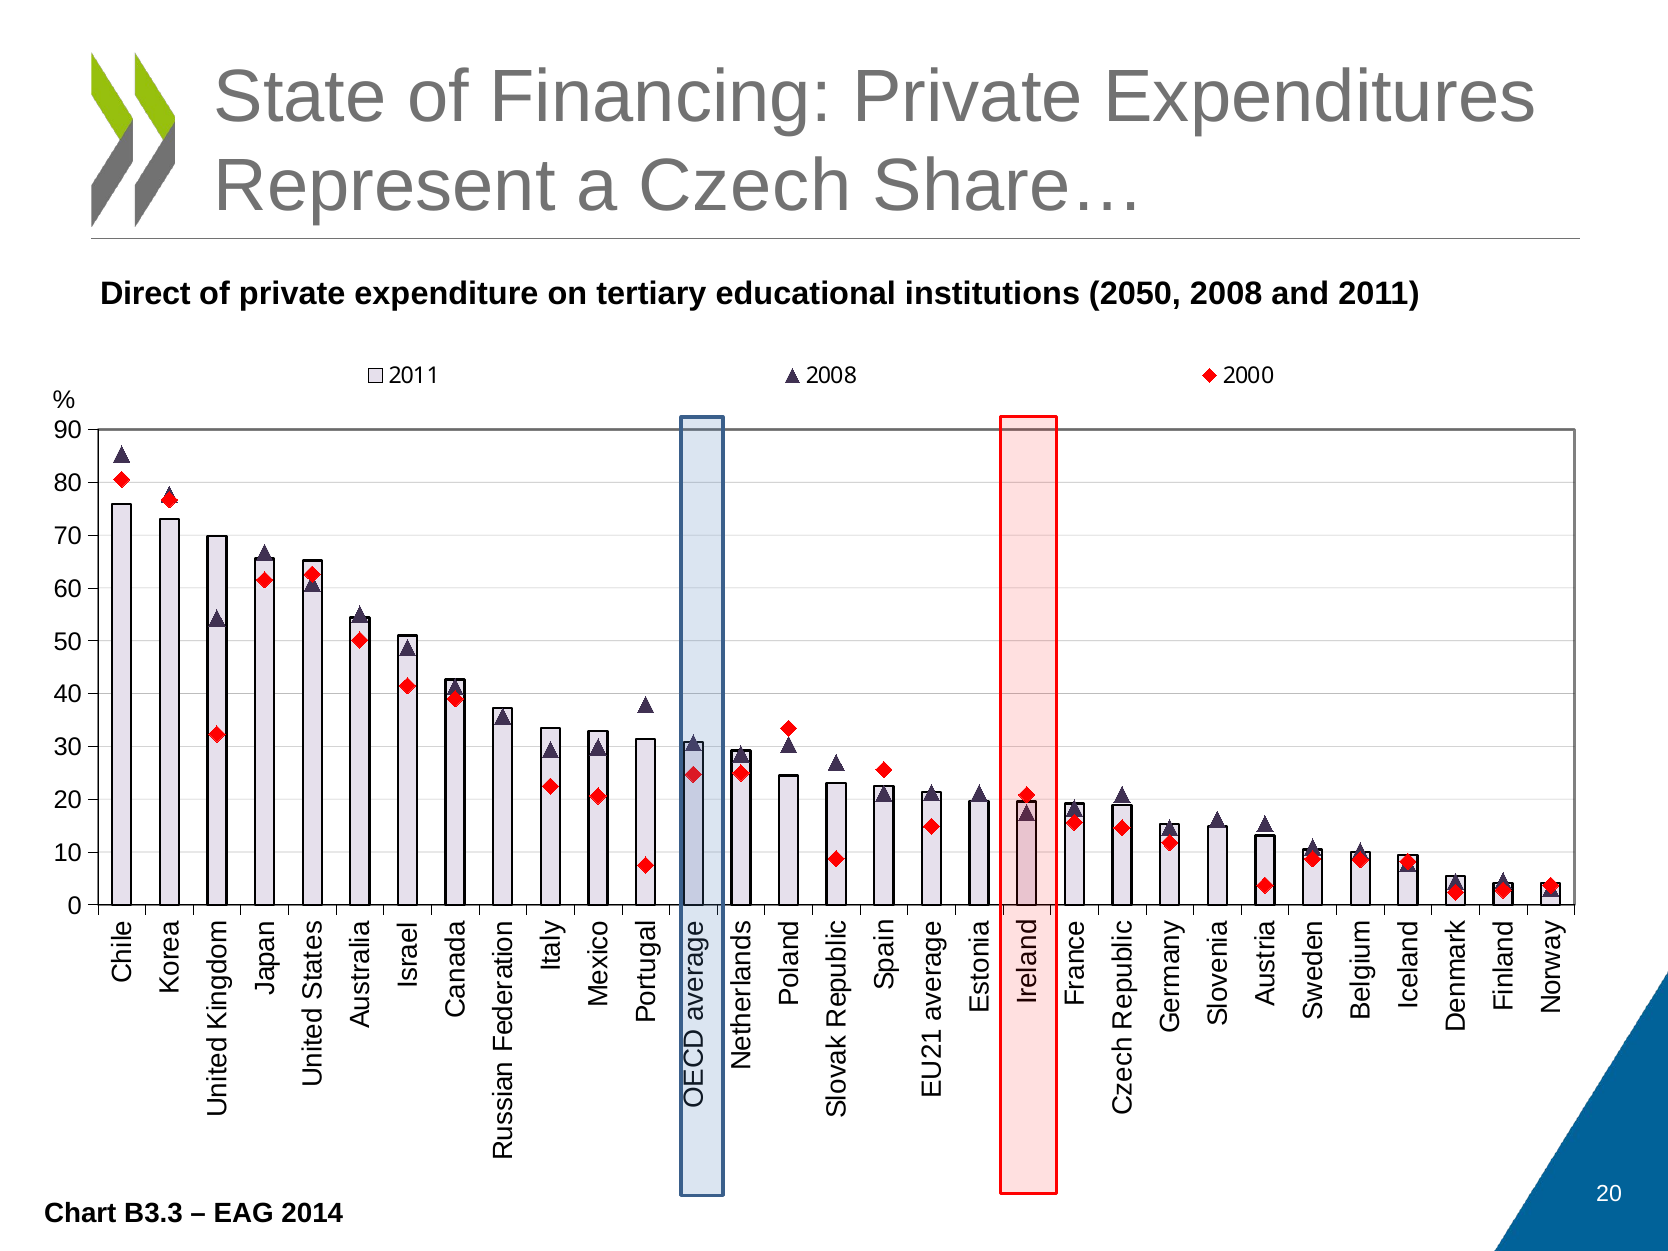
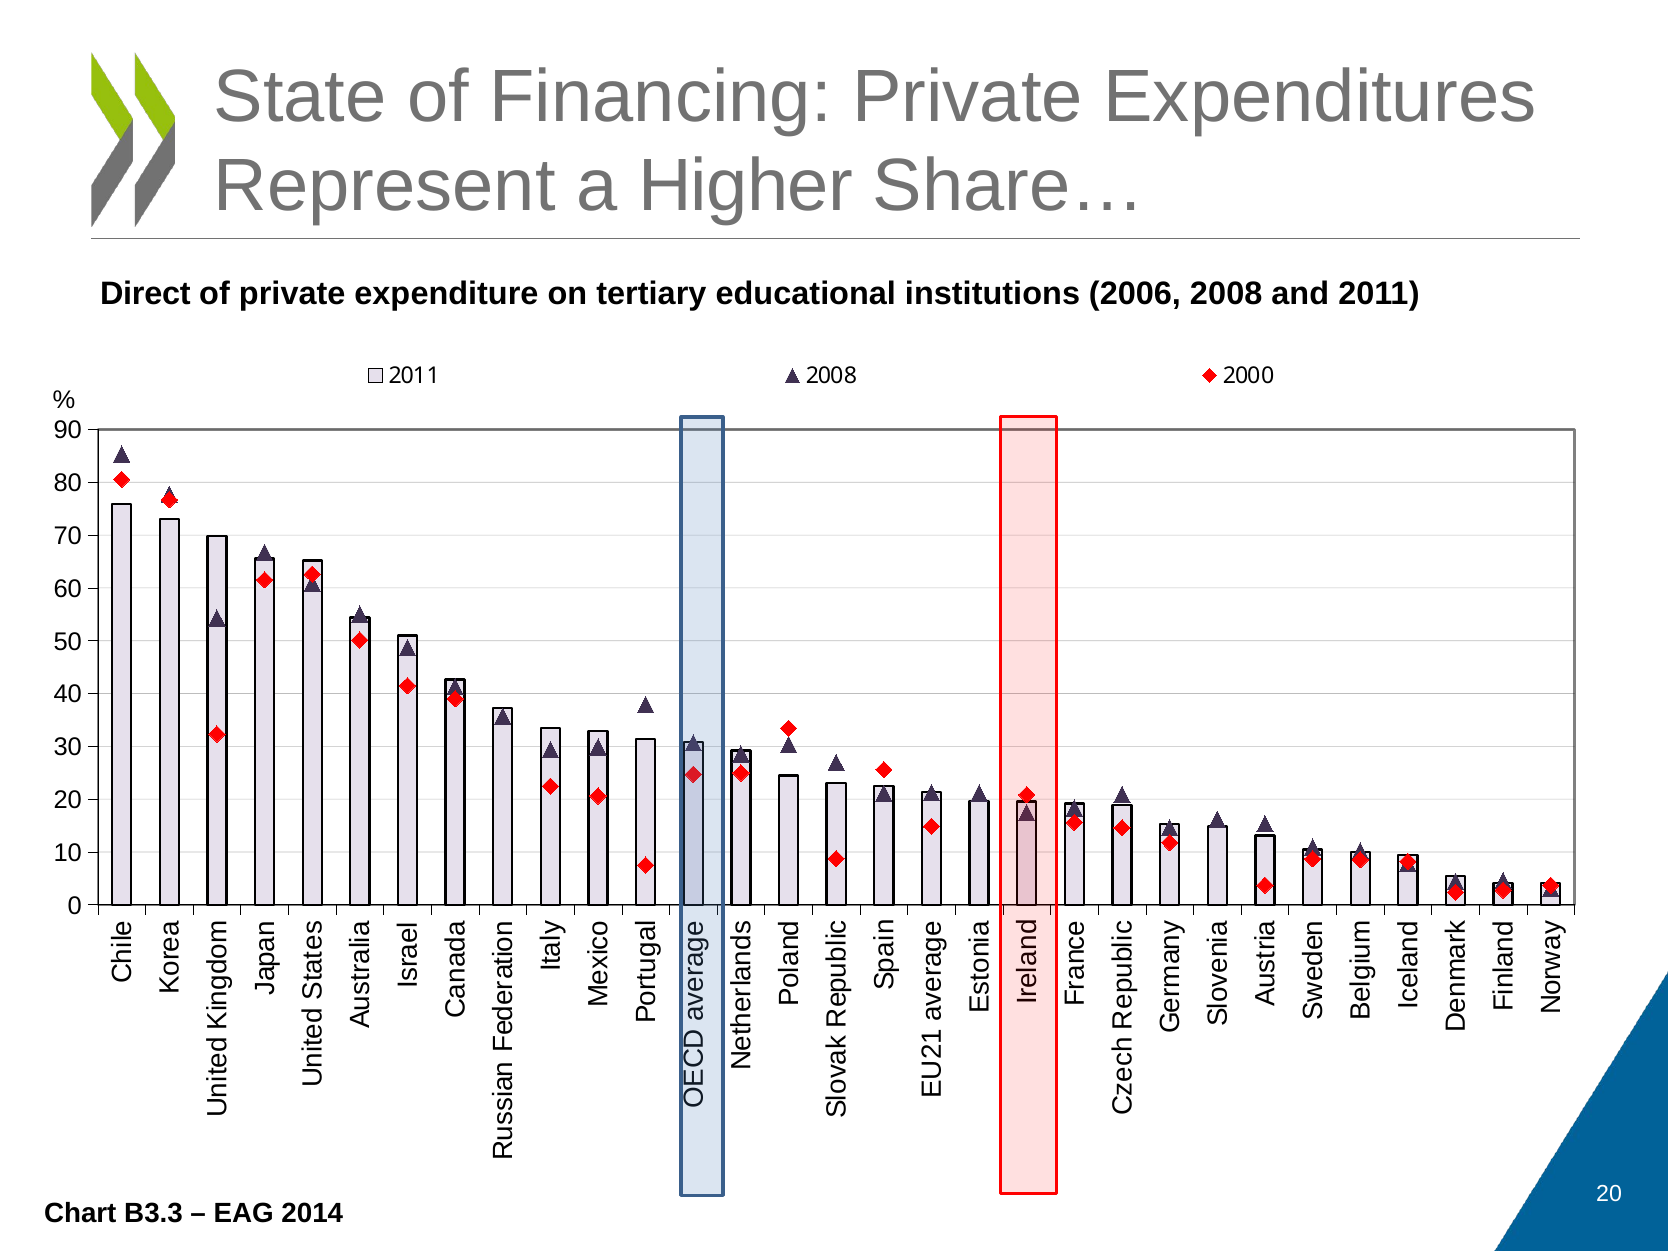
Czech: Czech -> Higher
2050: 2050 -> 2006
